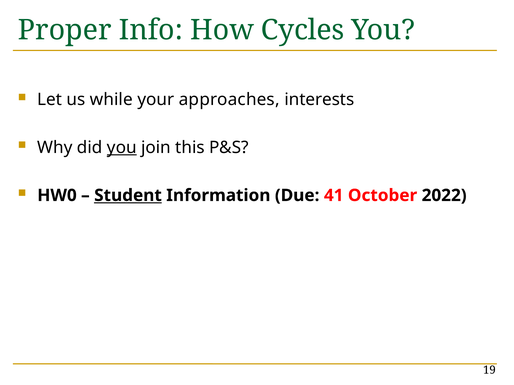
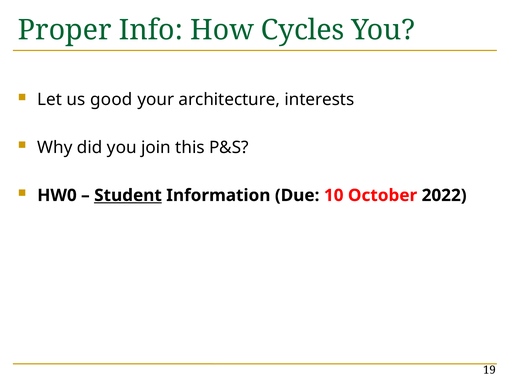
while: while -> good
approaches: approaches -> architecture
you at (122, 148) underline: present -> none
41: 41 -> 10
